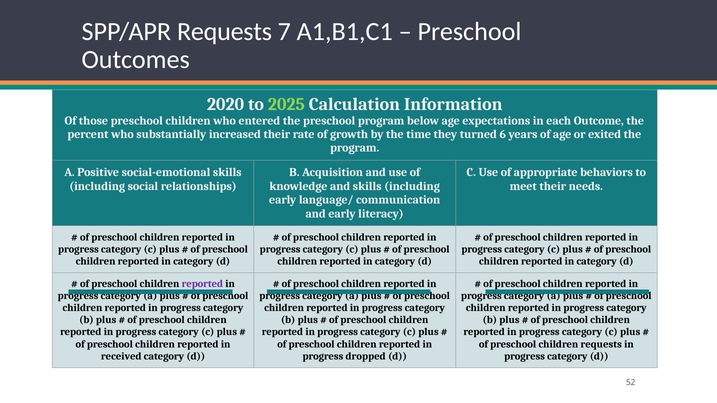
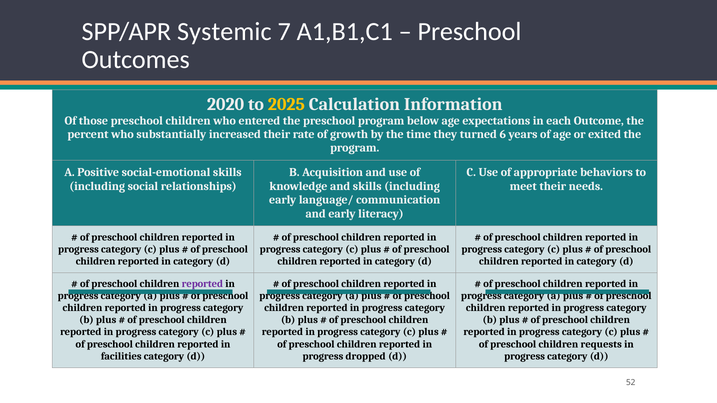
SPP/APR Requests: Requests -> Systemic
2025 colour: light green -> yellow
received: received -> facilities
